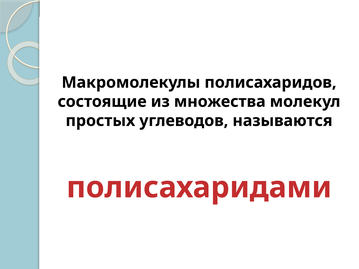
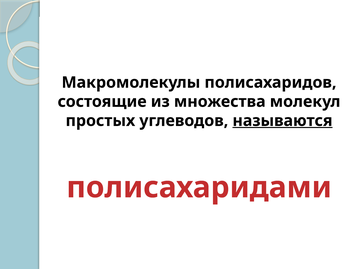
называются at (282, 121) underline: none -> present
